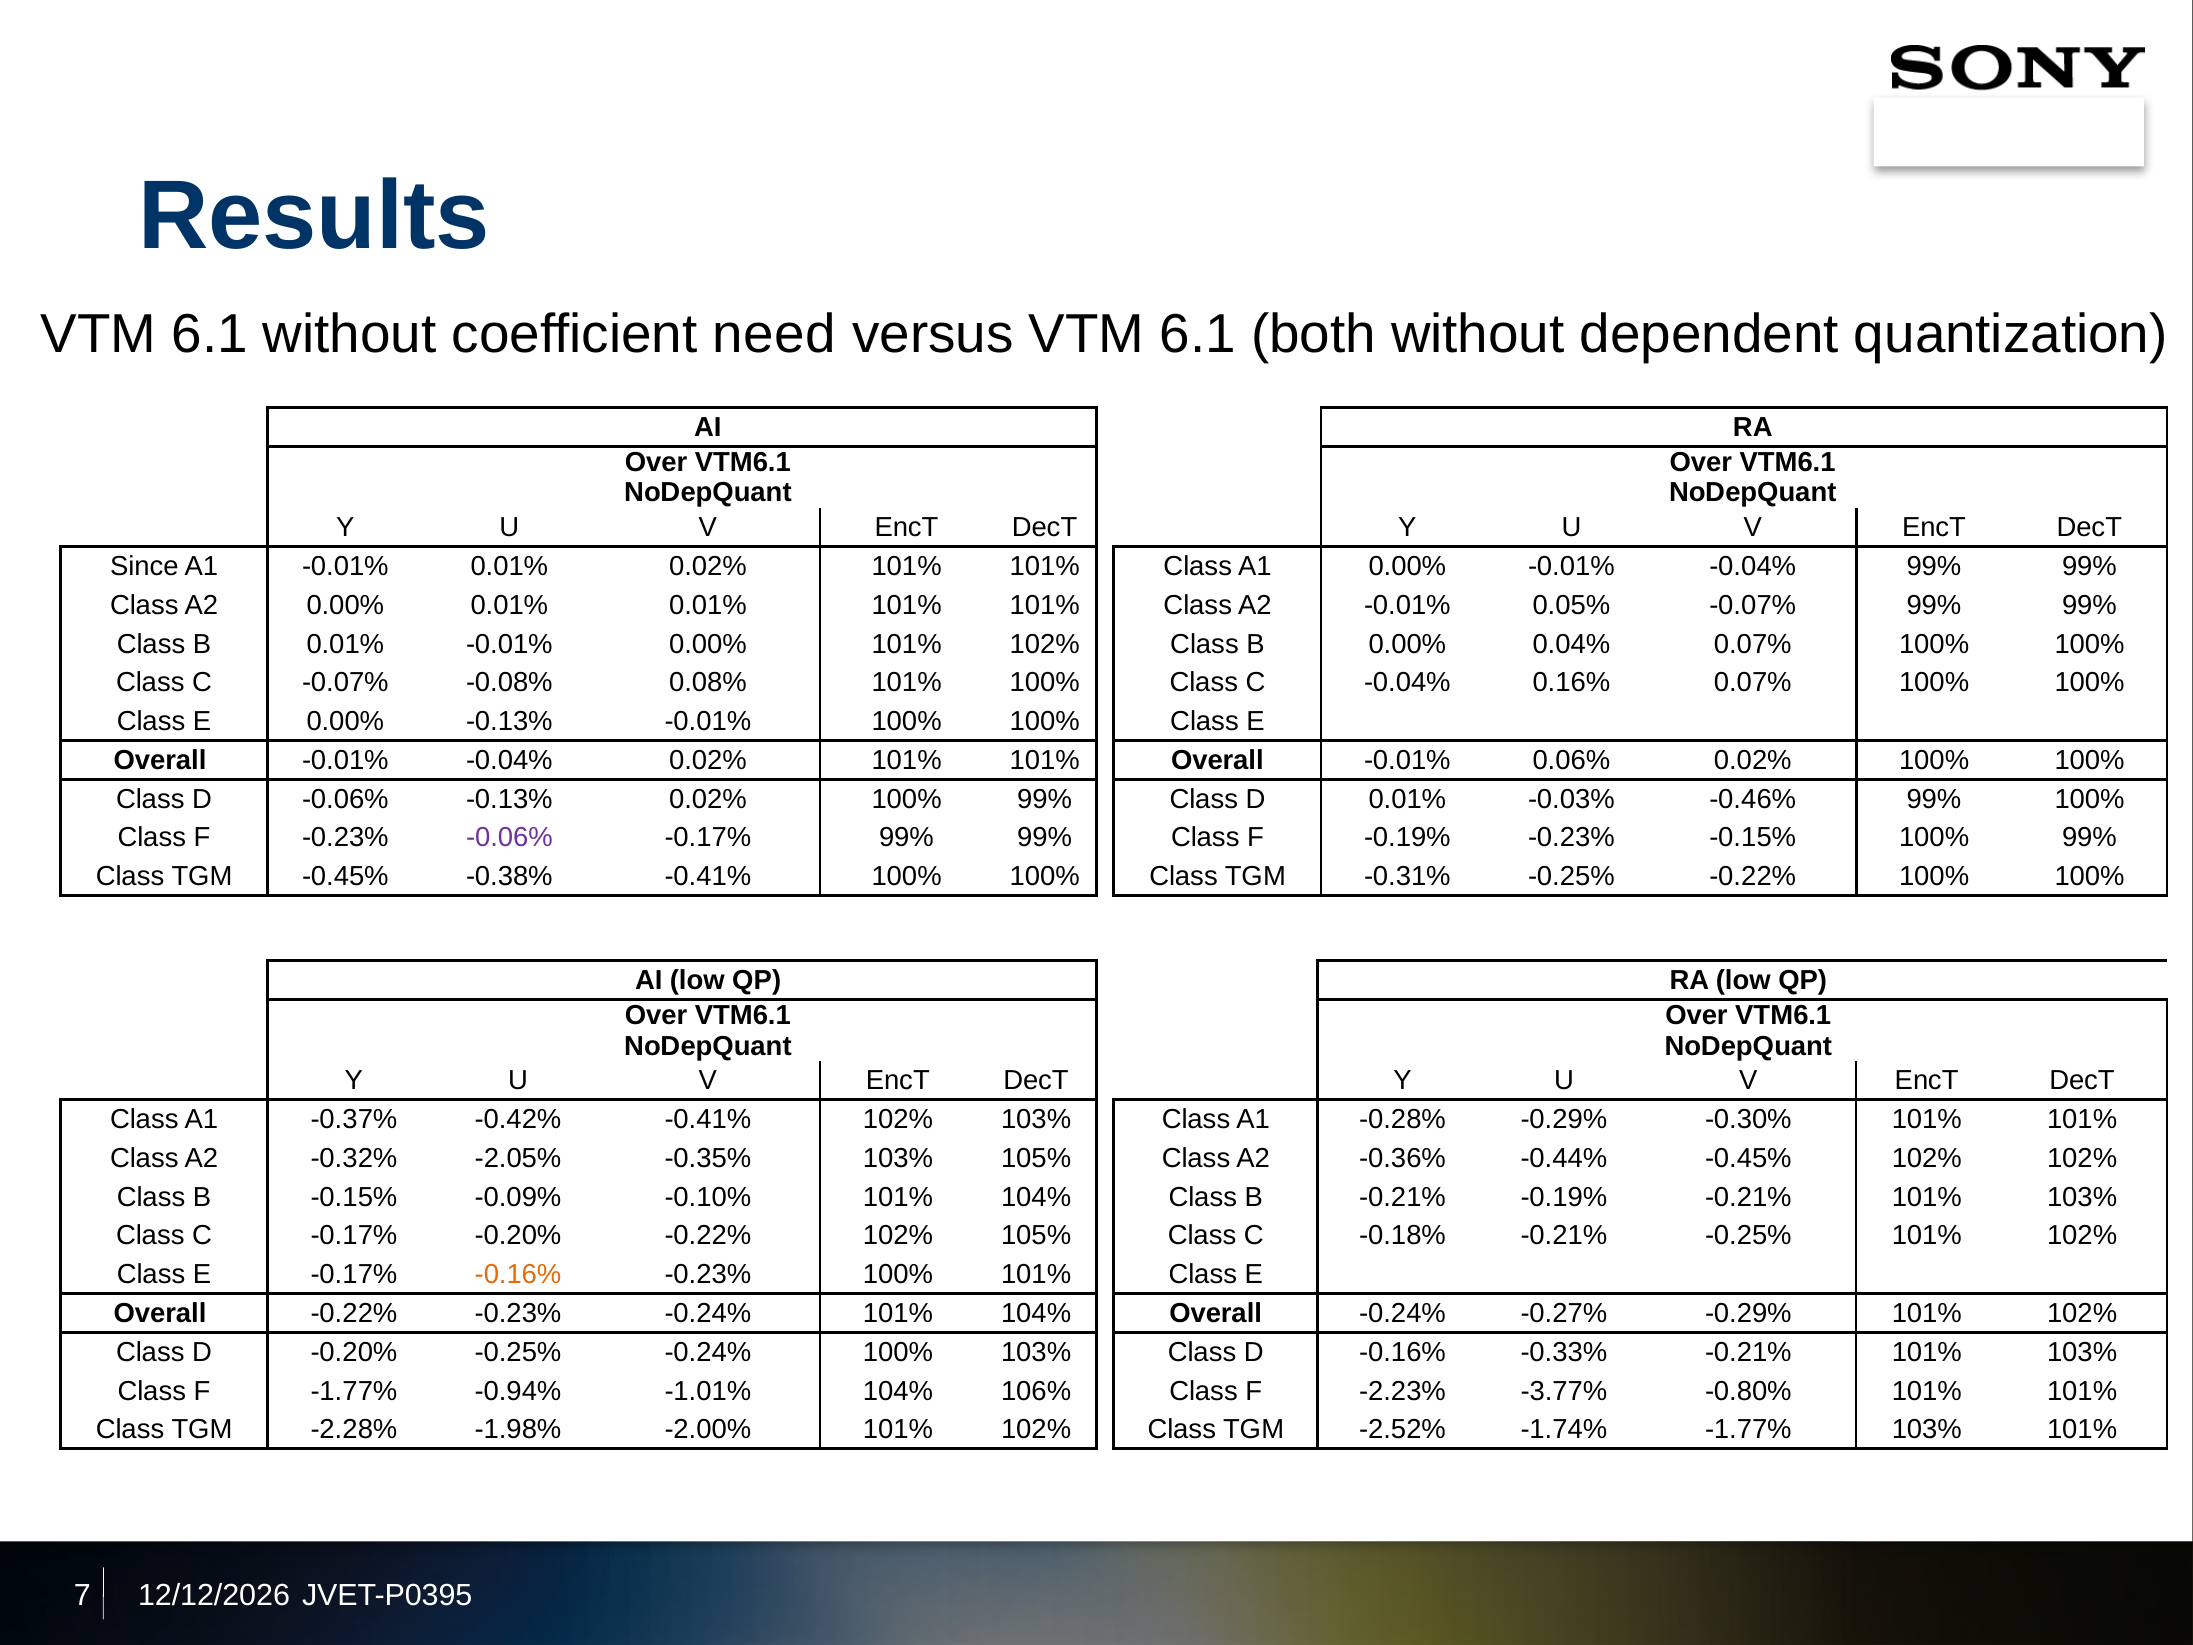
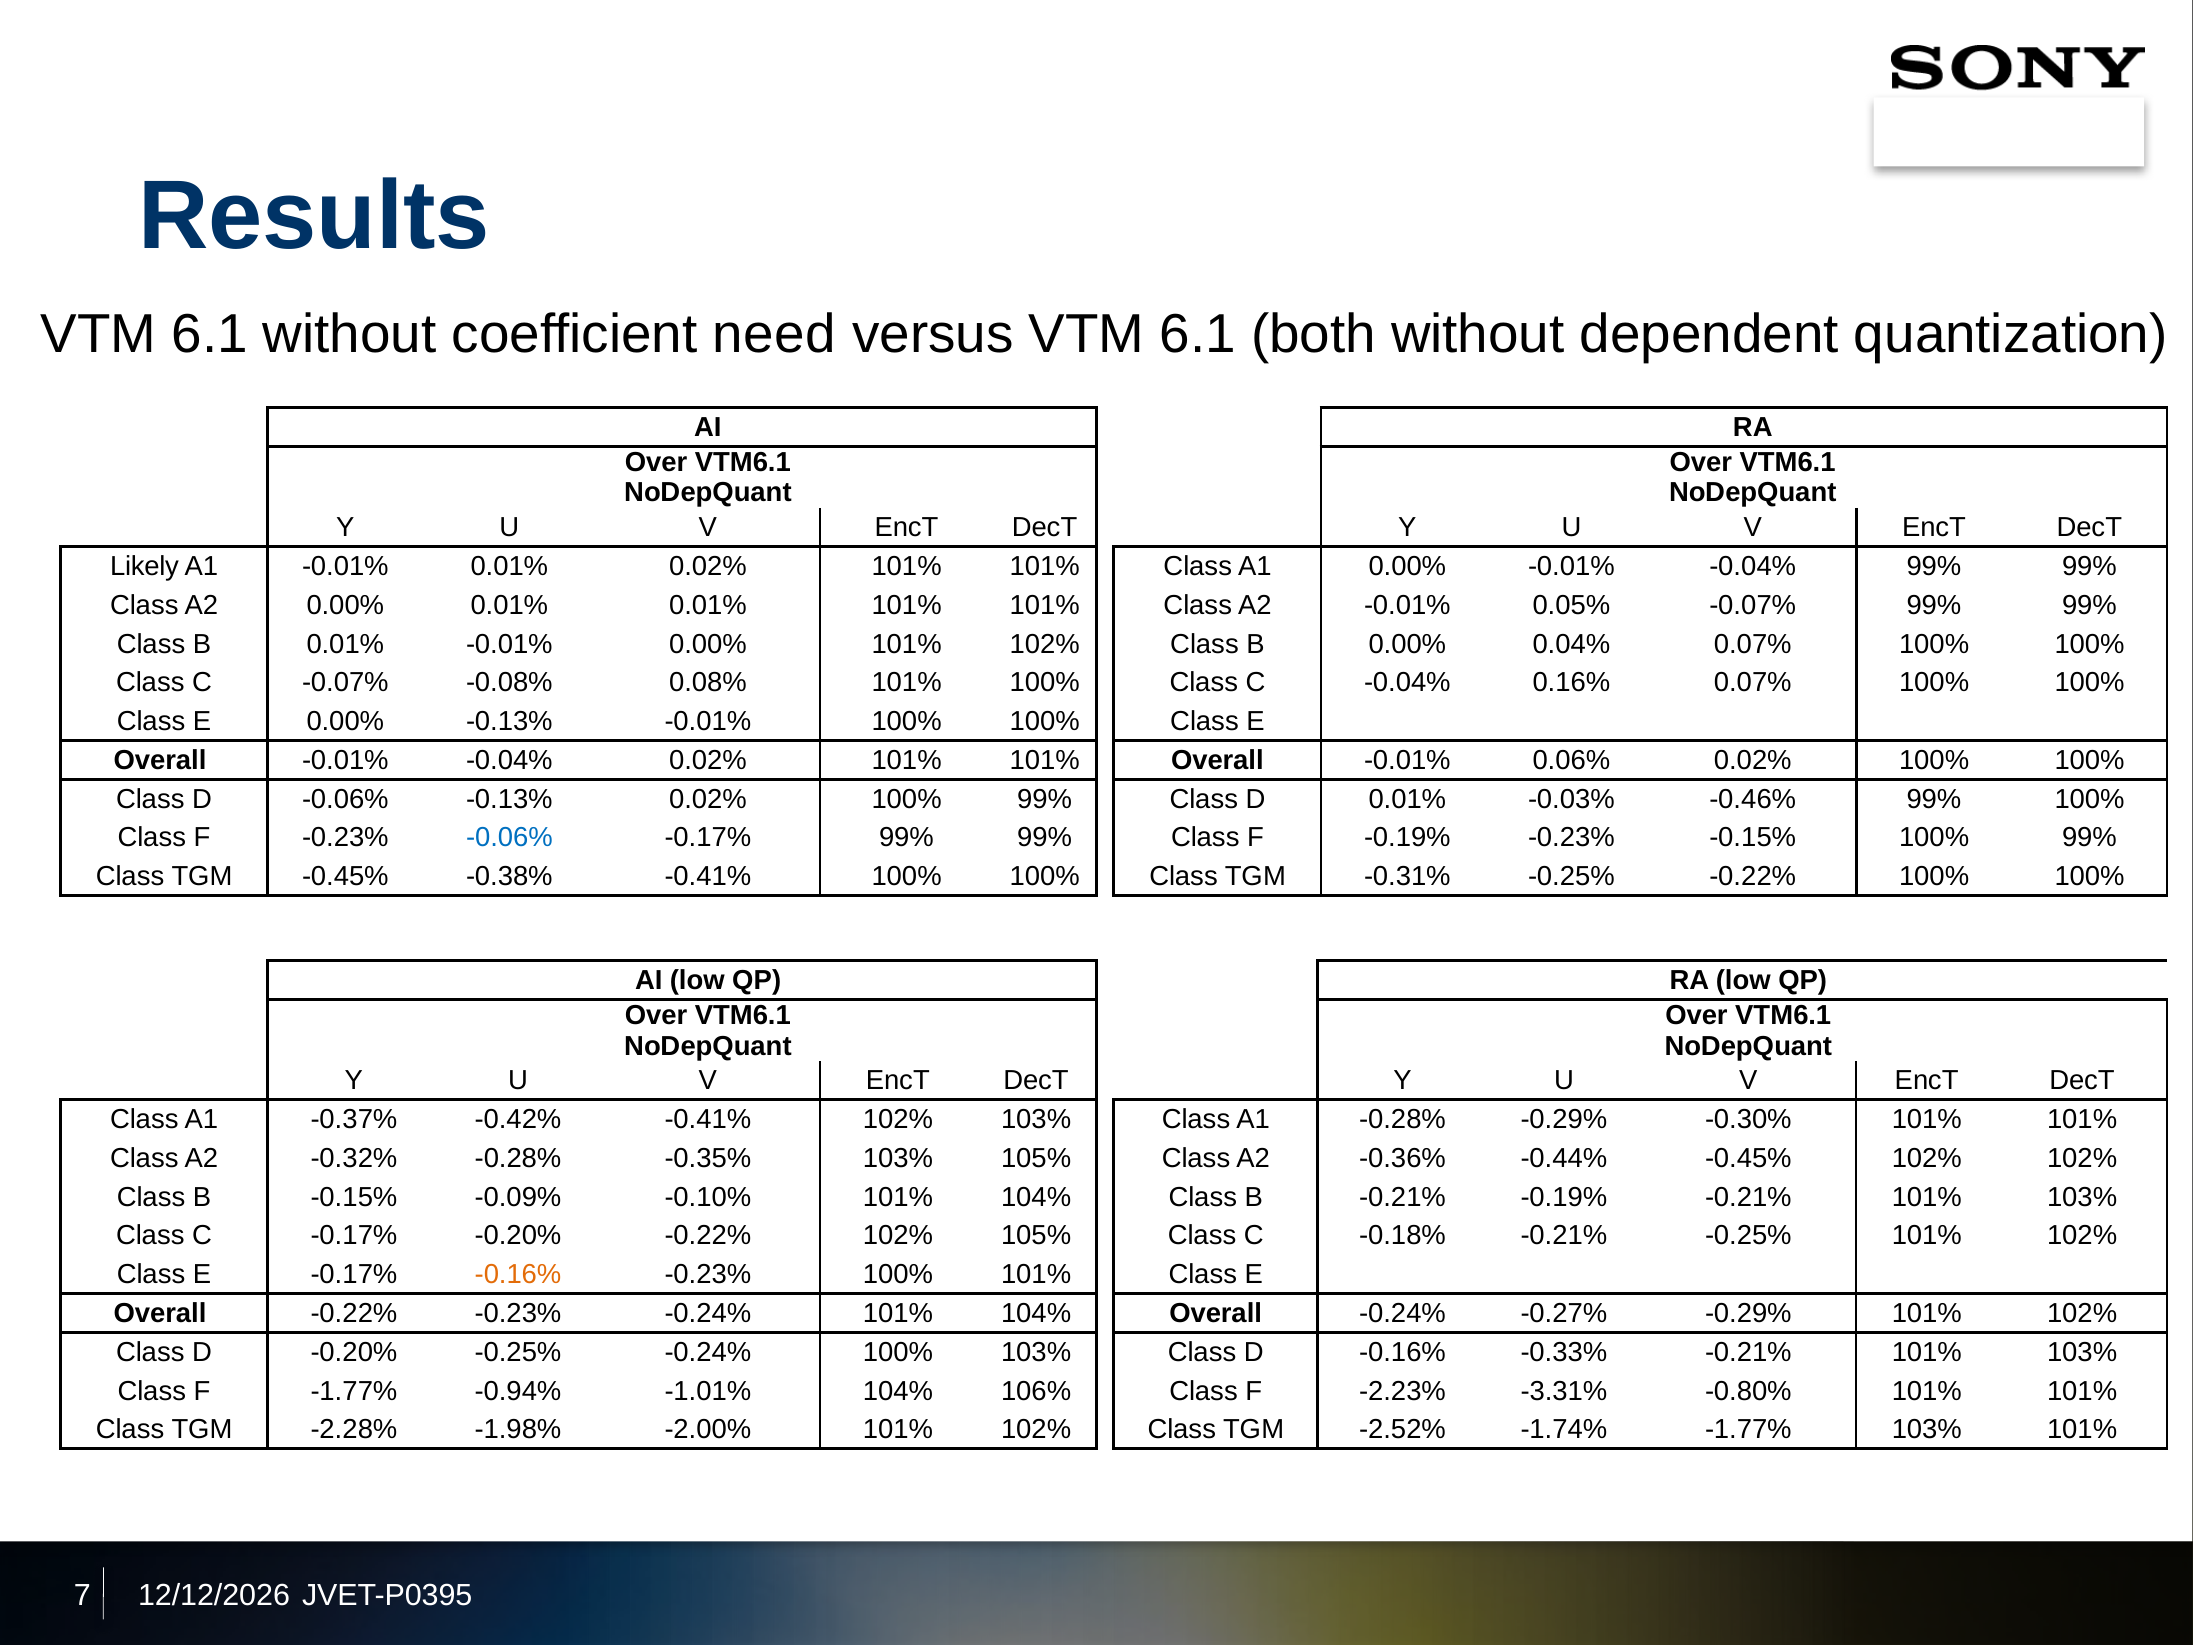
Since: Since -> Likely
-0.06% at (509, 838) colour: purple -> blue
-0.32% -2.05%: -2.05% -> -0.28%
-3.77%: -3.77% -> -3.31%
